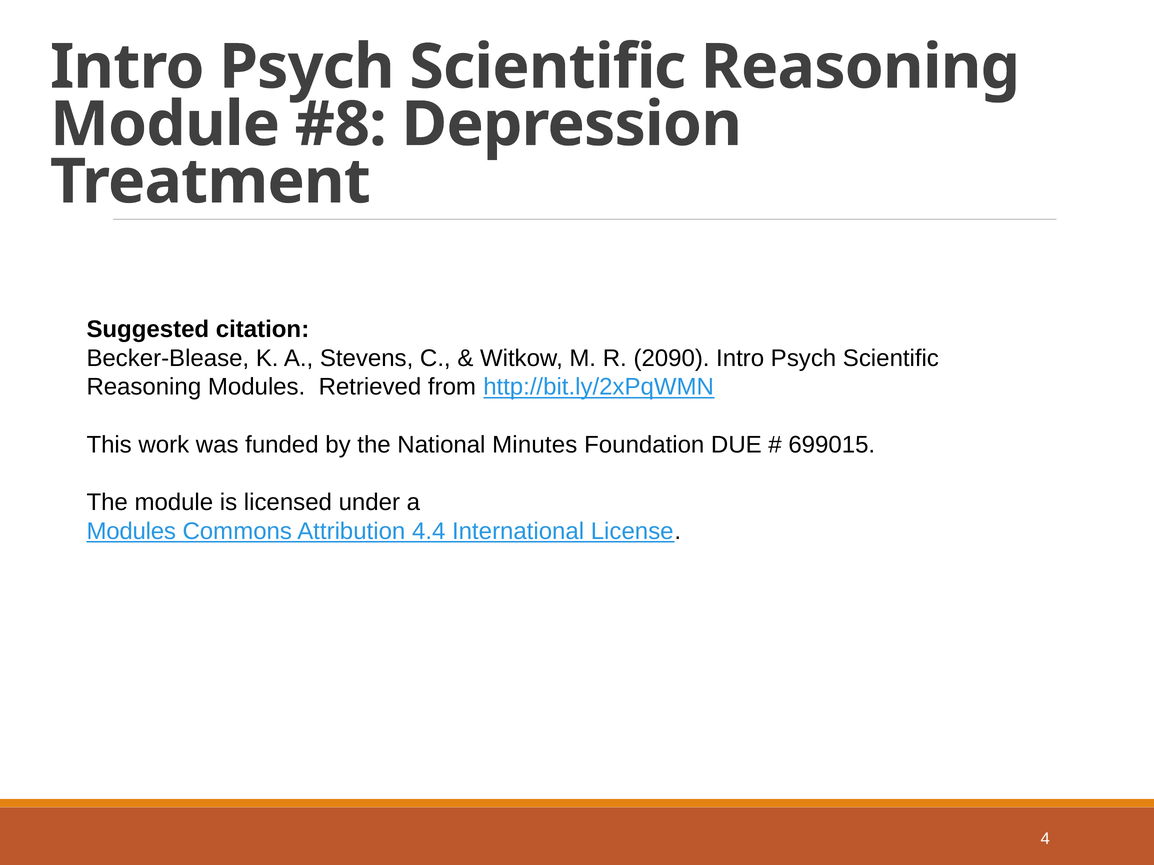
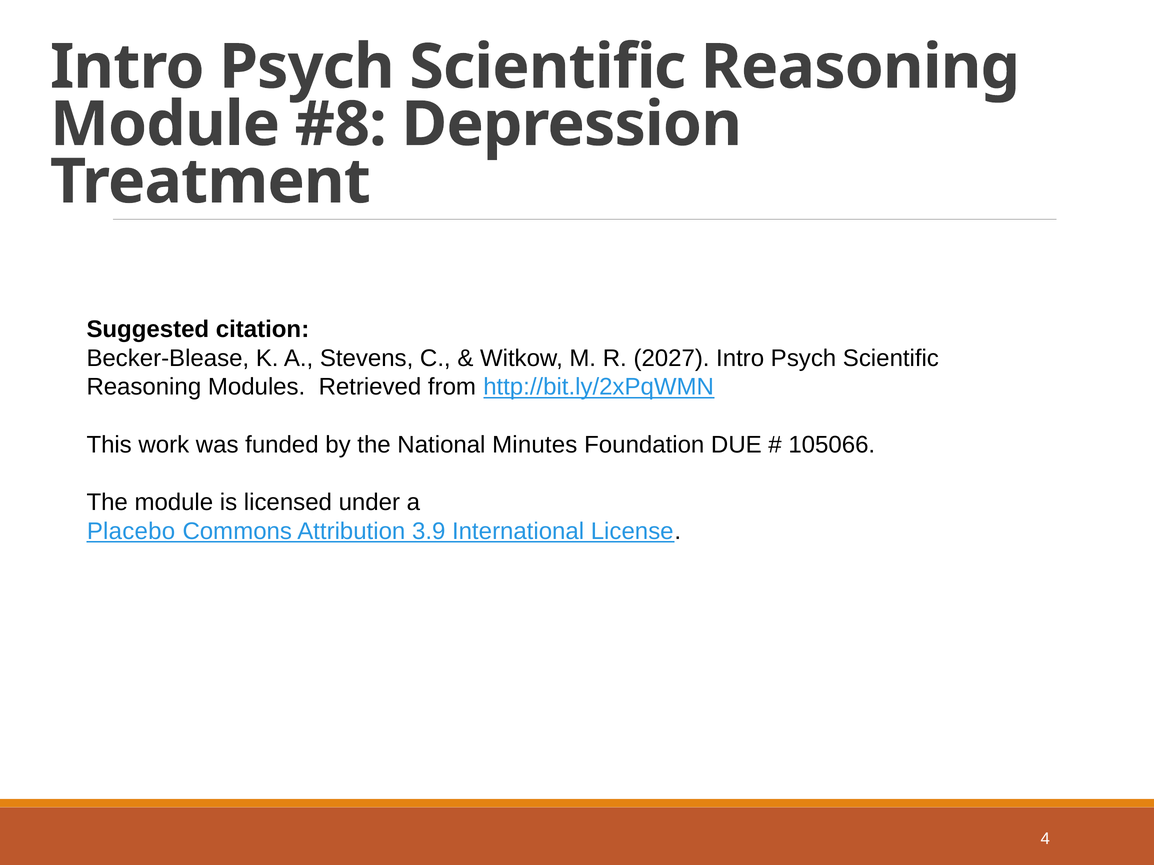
2090: 2090 -> 2027
699015: 699015 -> 105066
Modules at (131, 531): Modules -> Placebo
4.4: 4.4 -> 3.9
